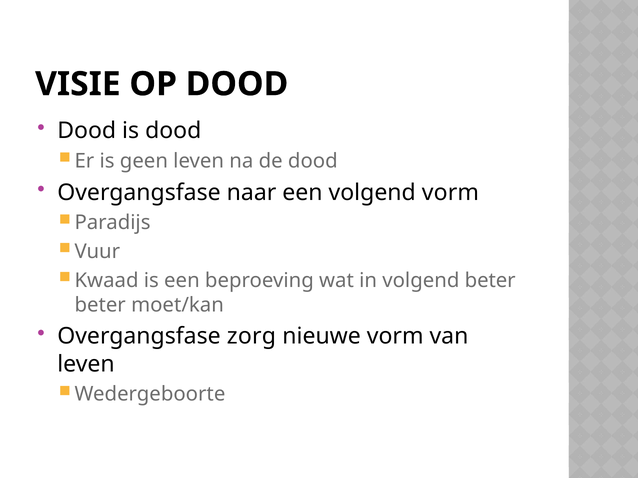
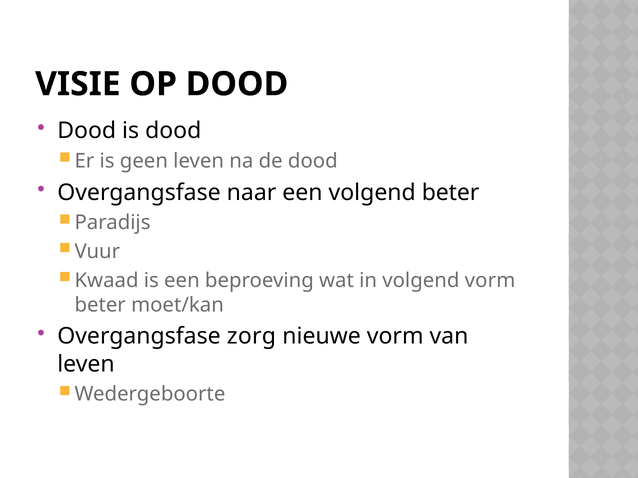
volgend vorm: vorm -> beter
volgend beter: beter -> vorm
